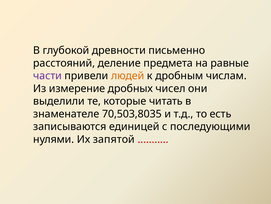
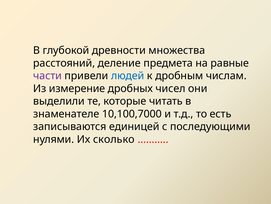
письменно: письменно -> множества
людей colour: orange -> blue
70,503,8035: 70,503,8035 -> 10,100,7000
запятой: запятой -> сколько
